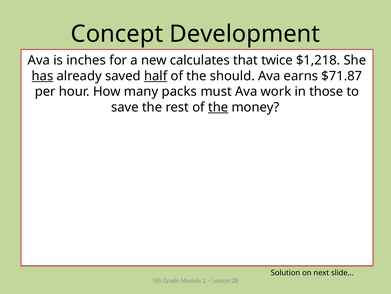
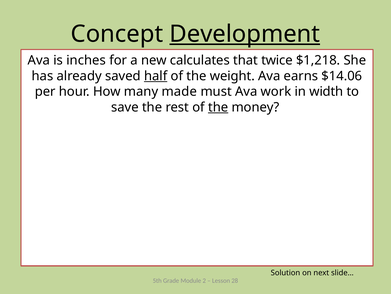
Development underline: none -> present
has underline: present -> none
should: should -> weight
$71.87: $71.87 -> $14.06
packs: packs -> made
those: those -> width
